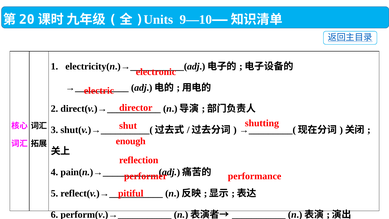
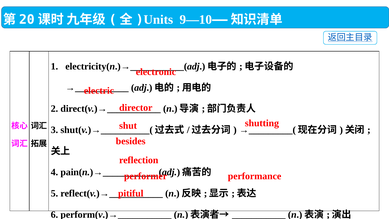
enough: enough -> besides
